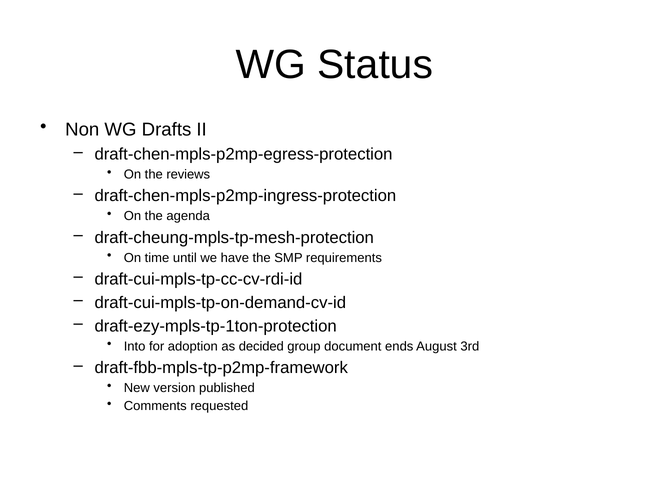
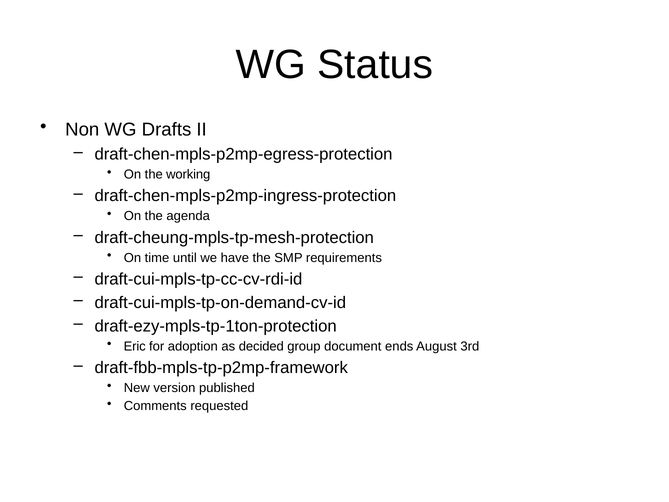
reviews: reviews -> working
Into: Into -> Eric
